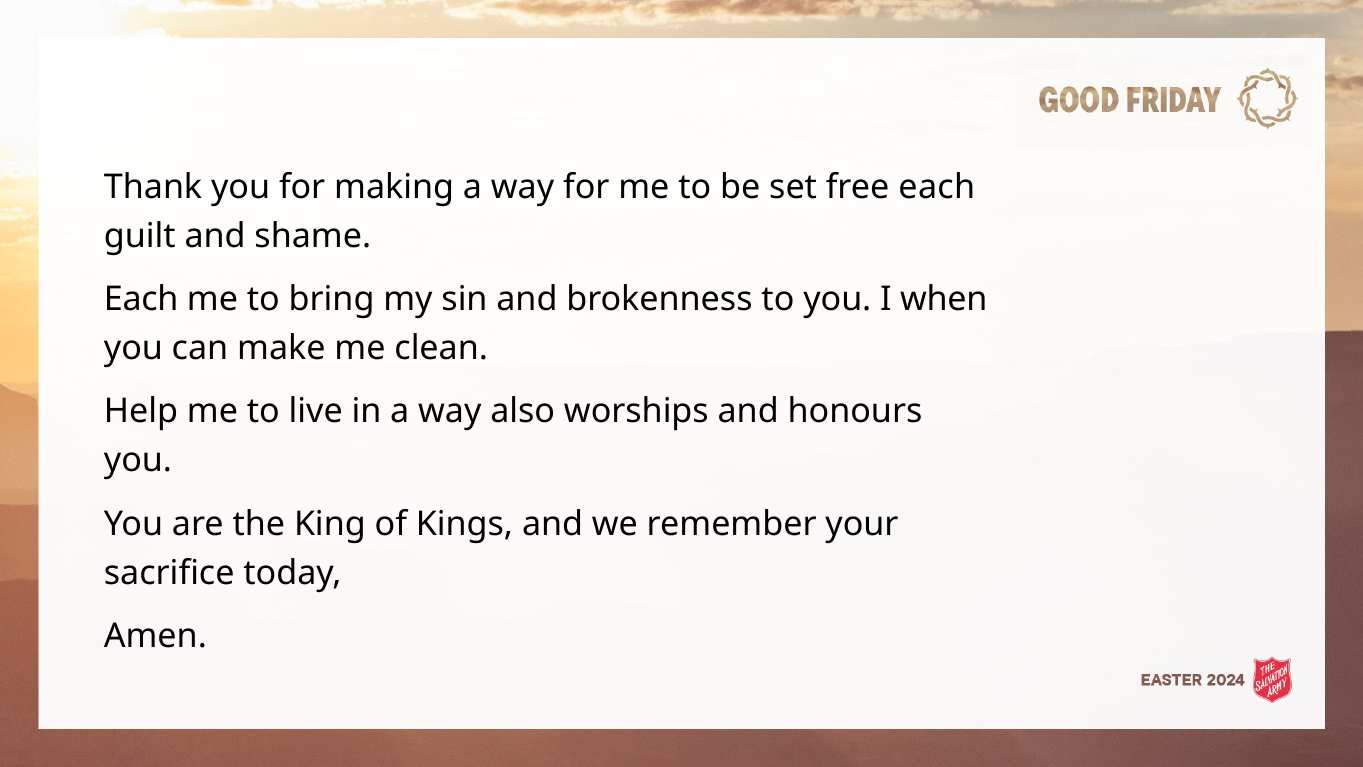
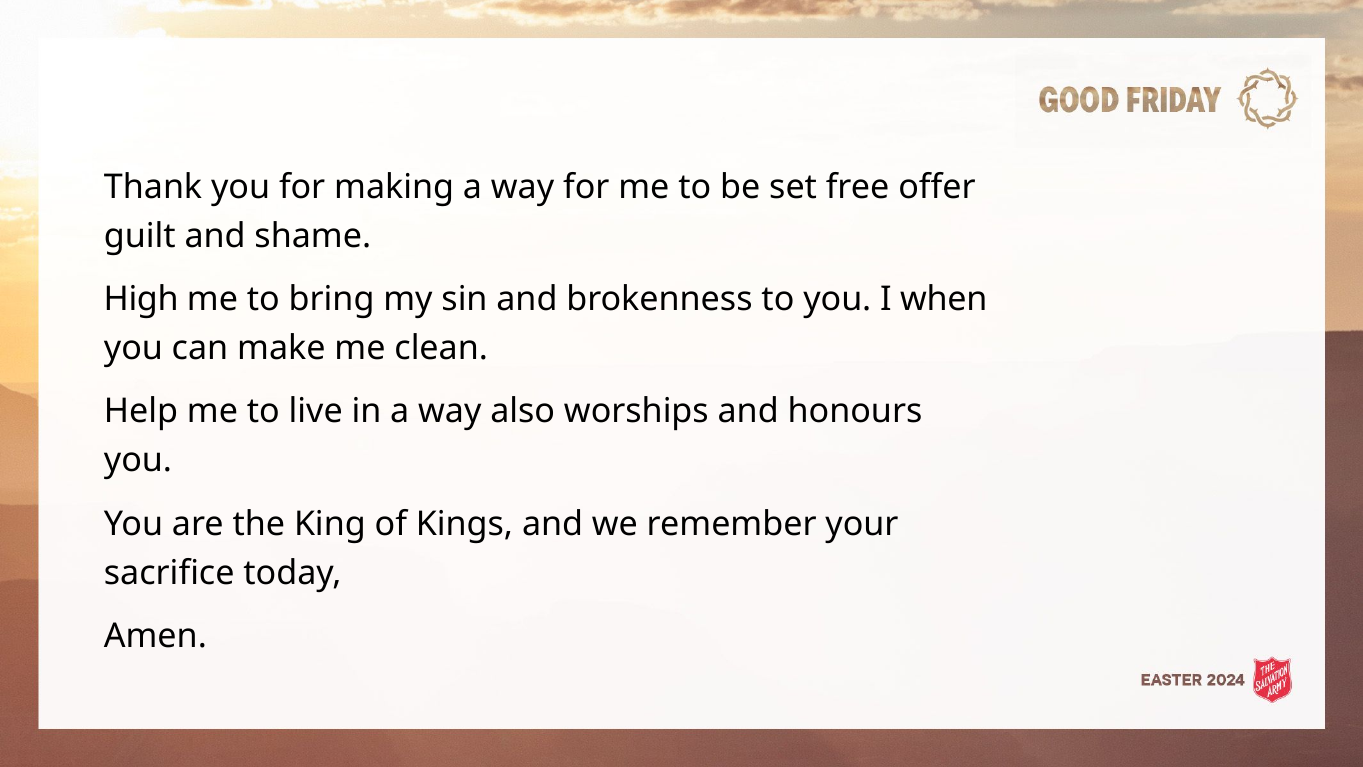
free each: each -> offer
Each at (141, 299): Each -> High
